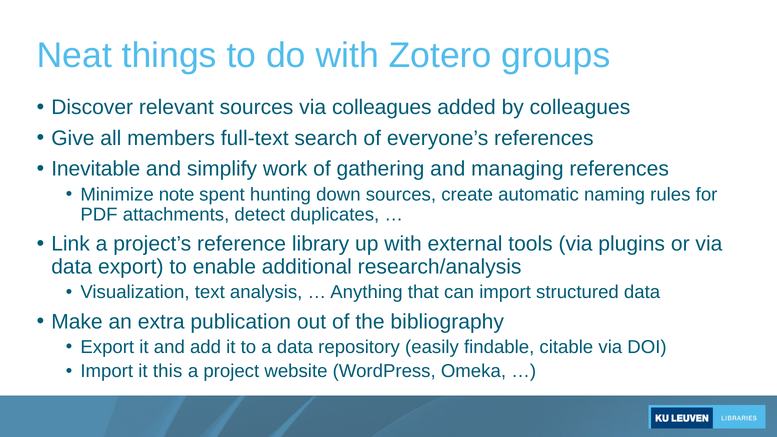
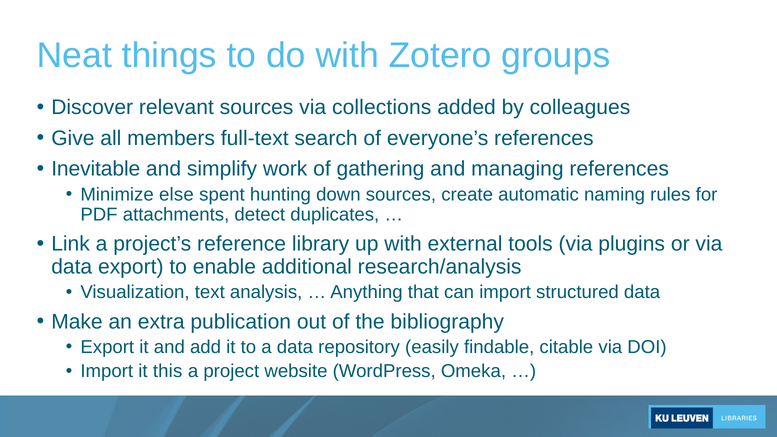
via colleagues: colleagues -> collections
note: note -> else
